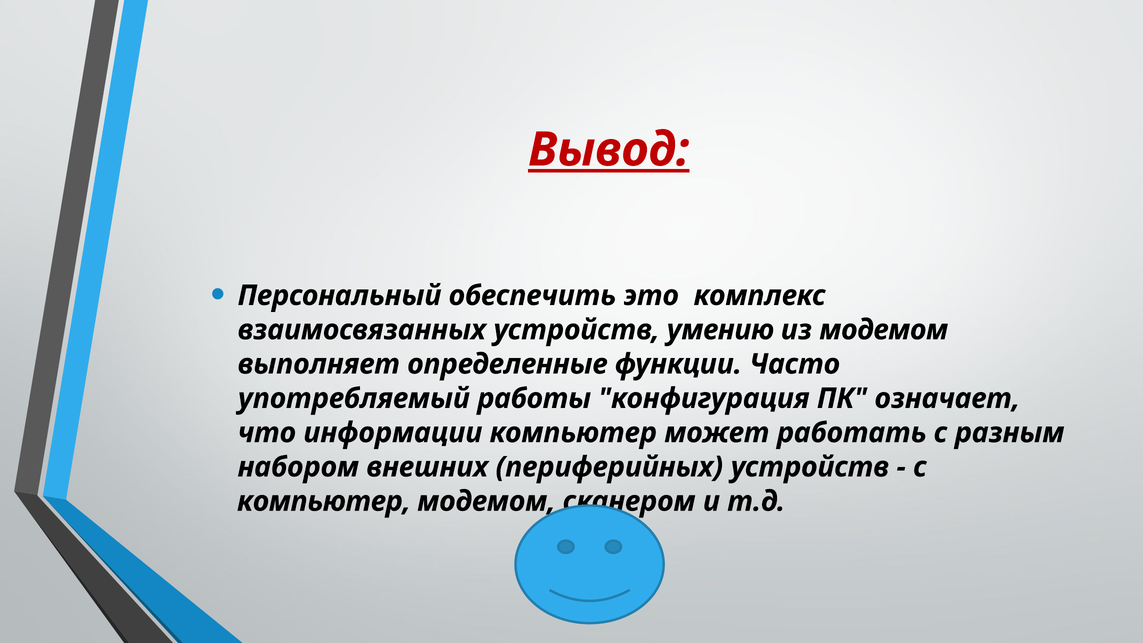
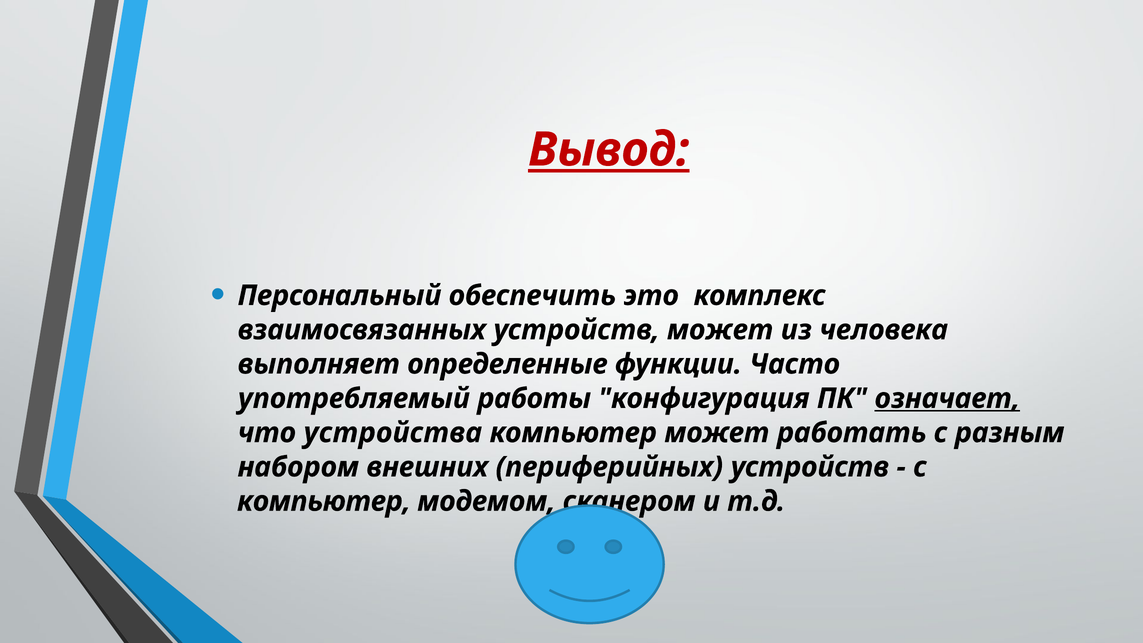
устройств умению: умению -> может
из модемом: модемом -> человека
означает underline: none -> present
информации: информации -> устройства
